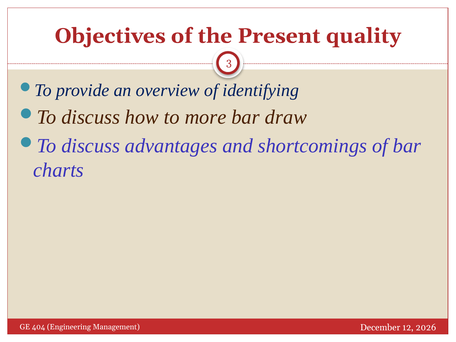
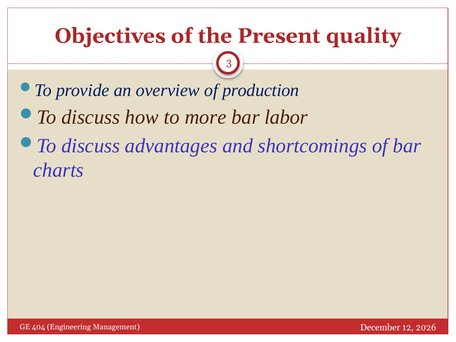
identifying: identifying -> production
draw: draw -> labor
